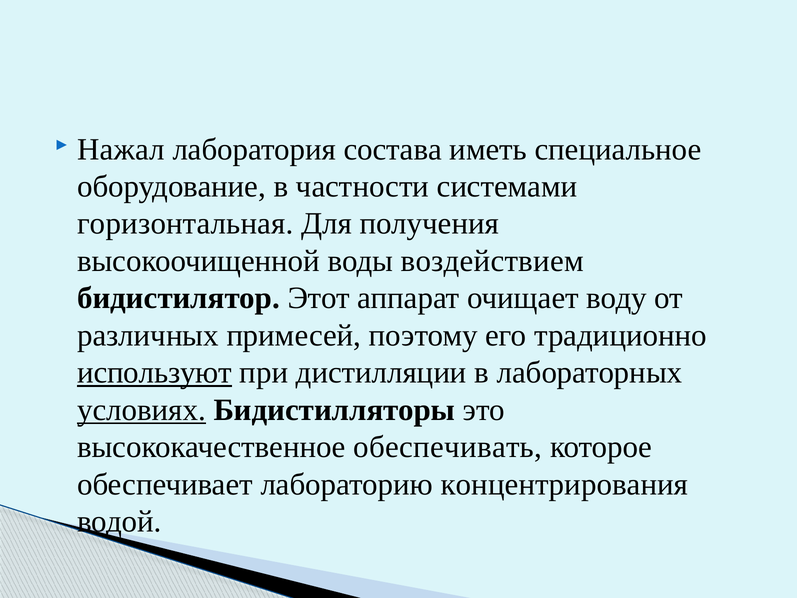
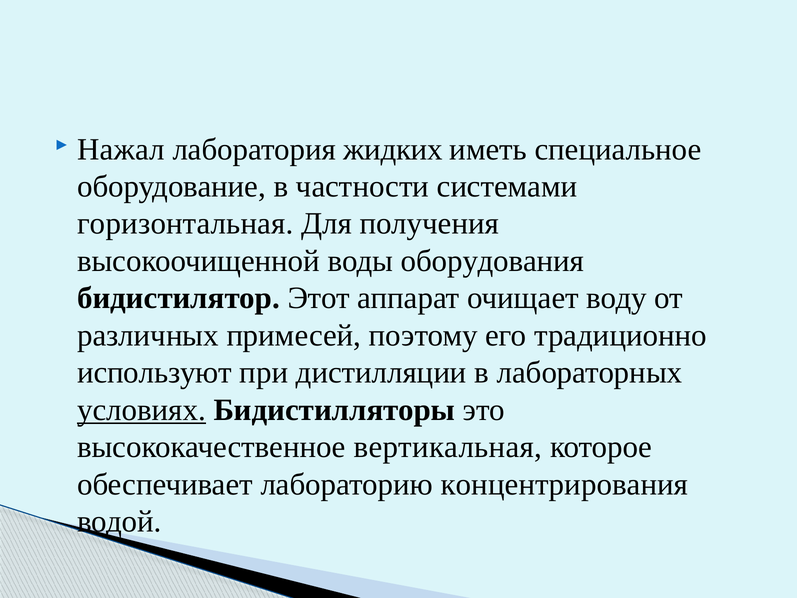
состава: состава -> жидких
воздействием: воздействием -> оборудования
используют underline: present -> none
обеспечивать: обеспечивать -> вертикальная
